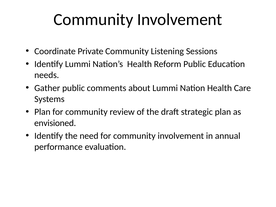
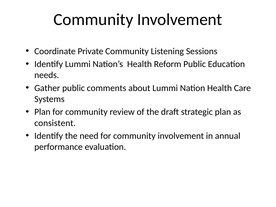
envisioned: envisioned -> consistent
